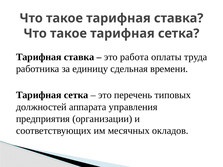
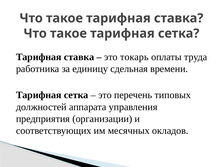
работа: работа -> токарь
